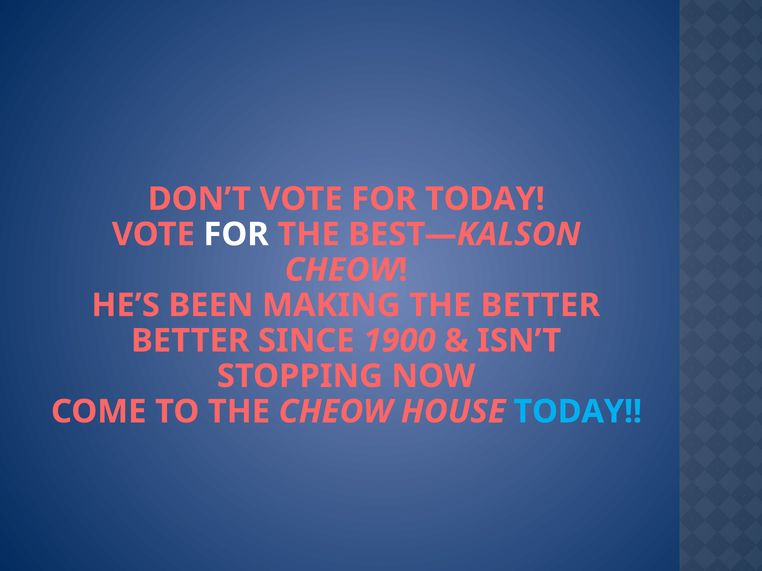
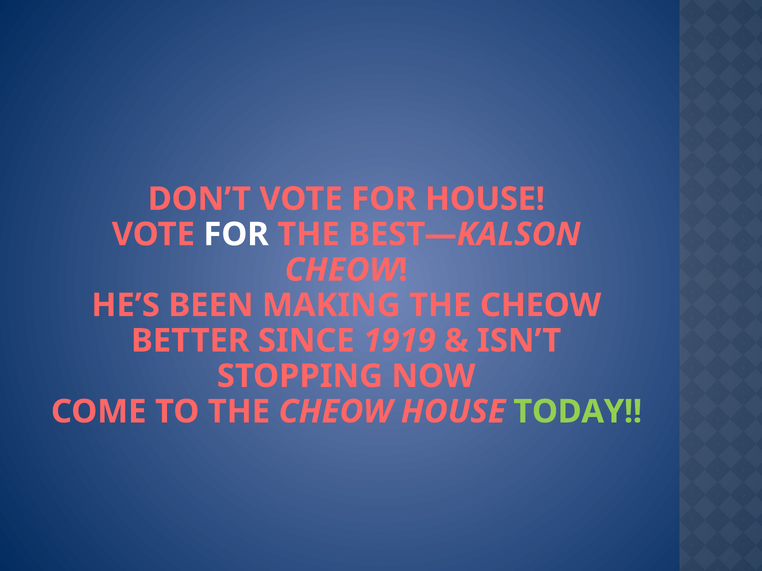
FOR TODAY: TODAY -> HOUSE
MAKING THE BETTER: BETTER -> CHEOW
1900: 1900 -> 1919
TODAY at (578, 412) colour: light blue -> light green
